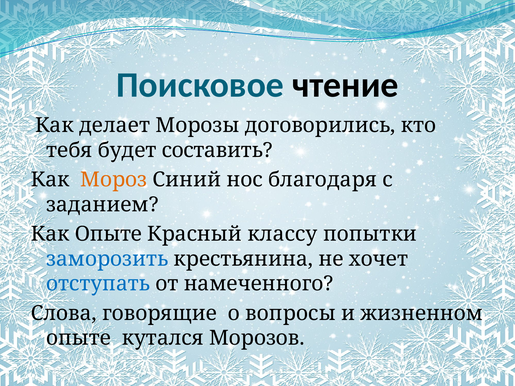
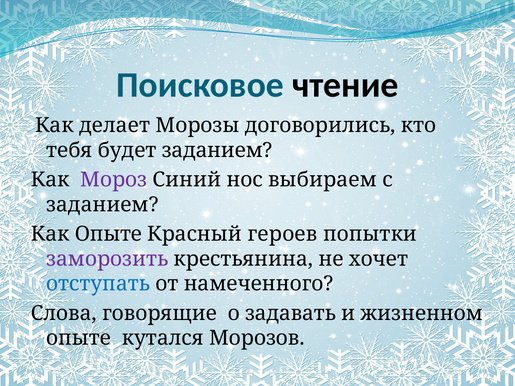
будет составить: составить -> заданием
Мороз colour: orange -> purple
благодаря: благодаря -> выбираем
классу: классу -> героев
заморозить colour: blue -> purple
вопросы: вопросы -> задавать
